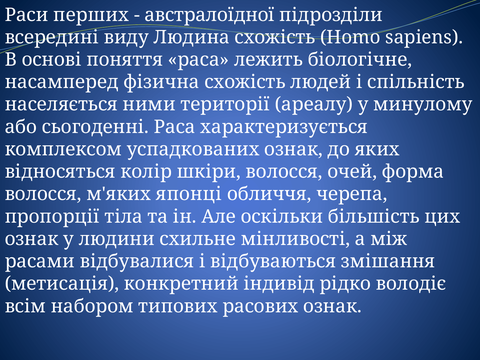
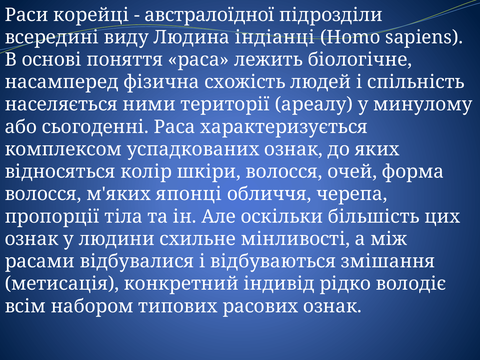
перших: перших -> корейці
Людина схожість: схожість -> індіанці
